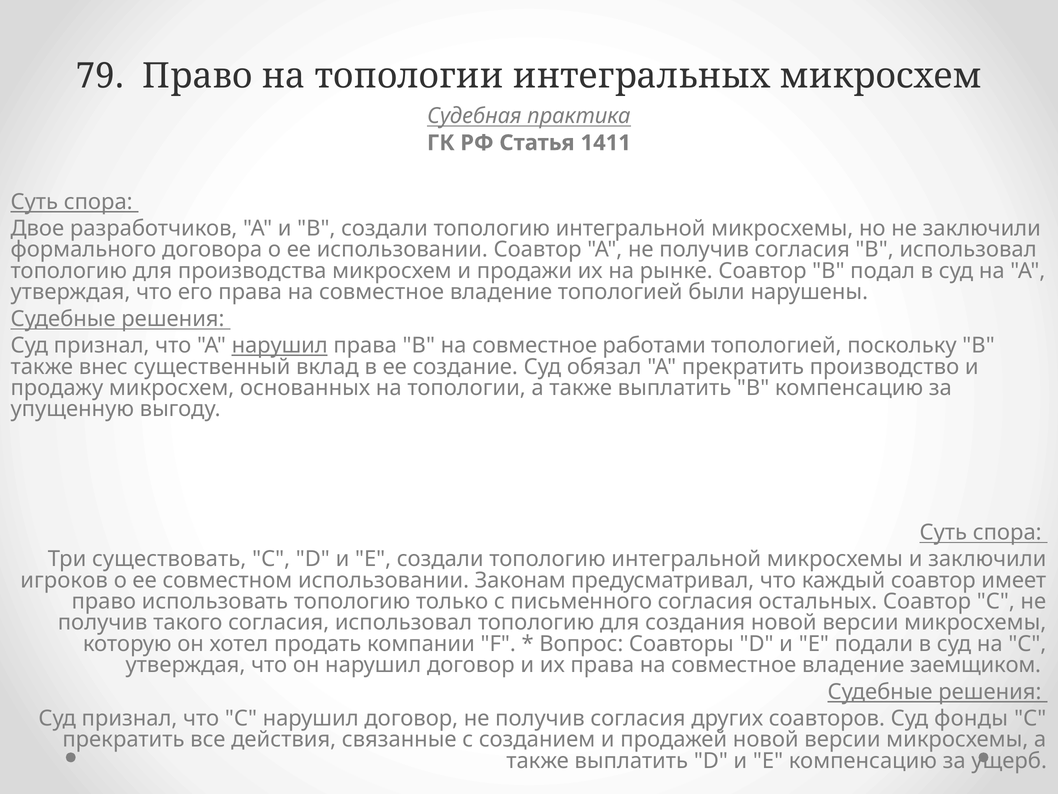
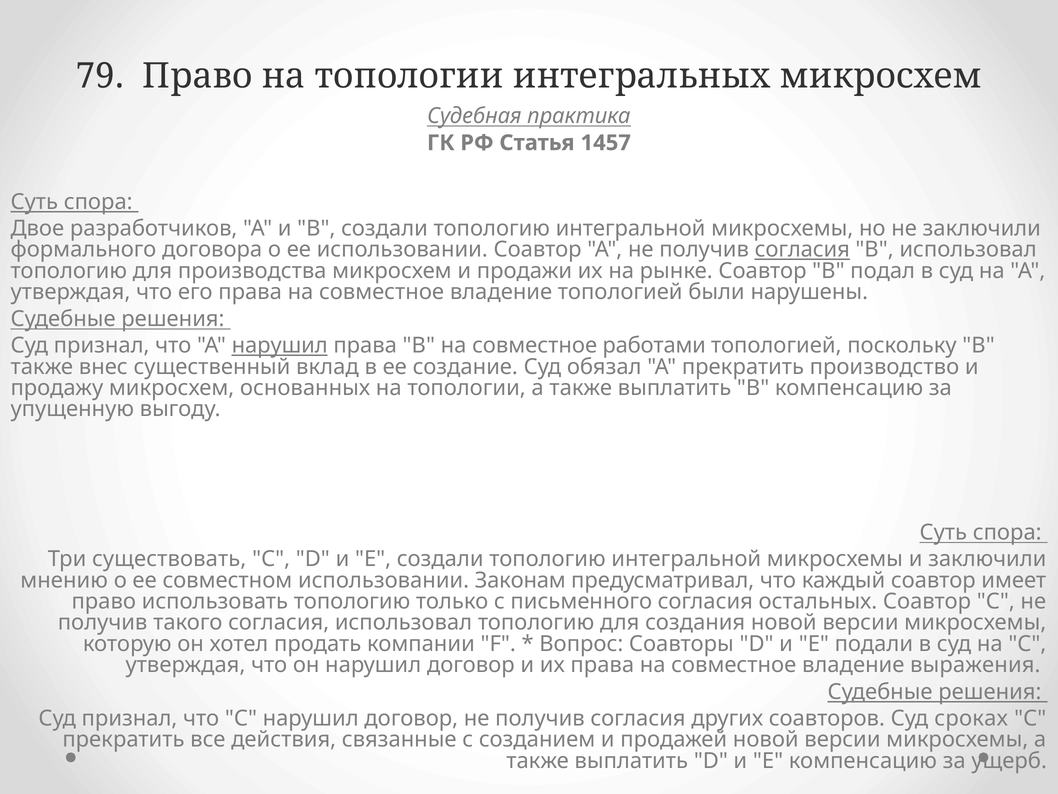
1411: 1411 -> 1457
согласия at (802, 250) underline: none -> present
игроков: игроков -> мнению
заемщиком: заемщиком -> выражения
фонды: фонды -> сроках
